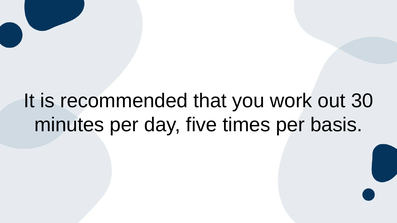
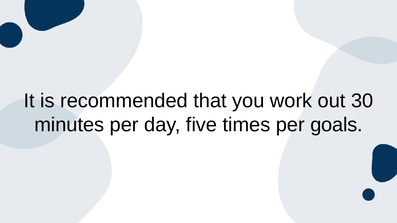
basis: basis -> goals
